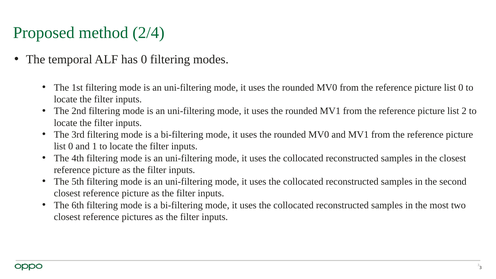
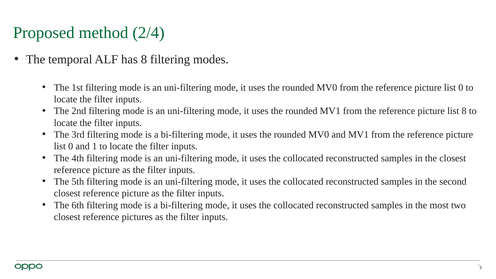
has 0: 0 -> 8
list 2: 2 -> 8
